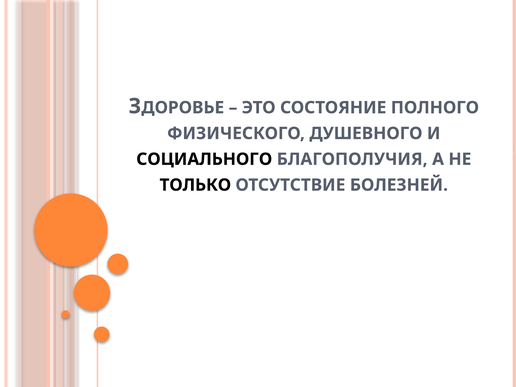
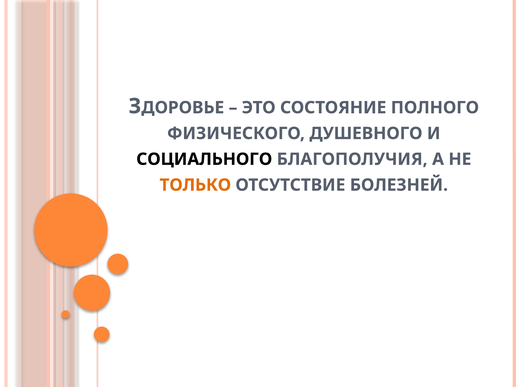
ТОЛЬКО colour: black -> orange
